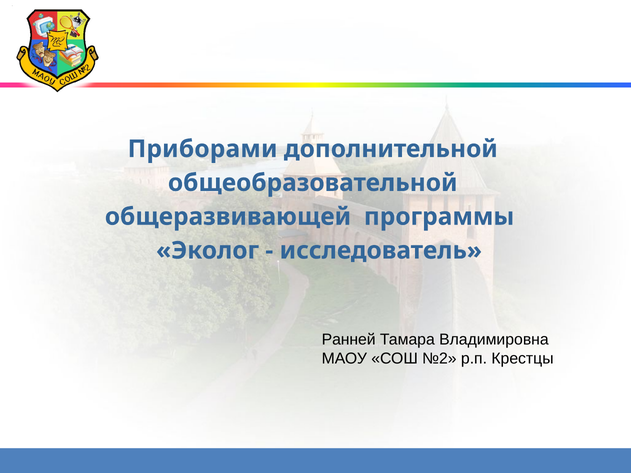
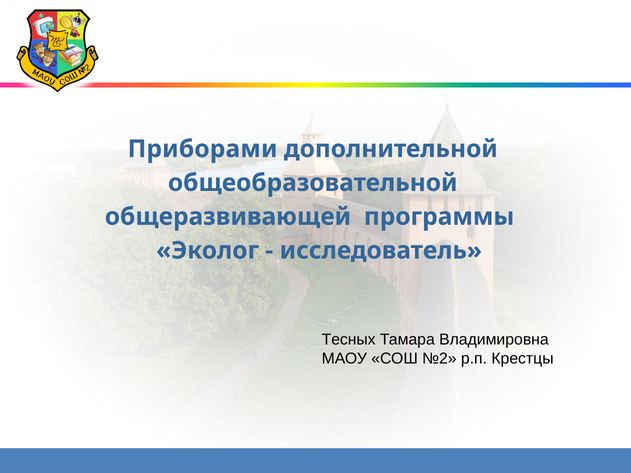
Ранней: Ранней -> Тесных
